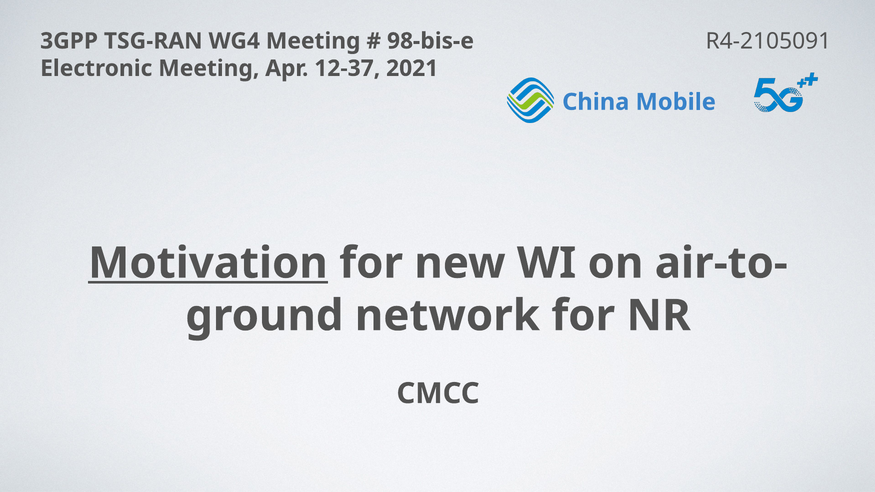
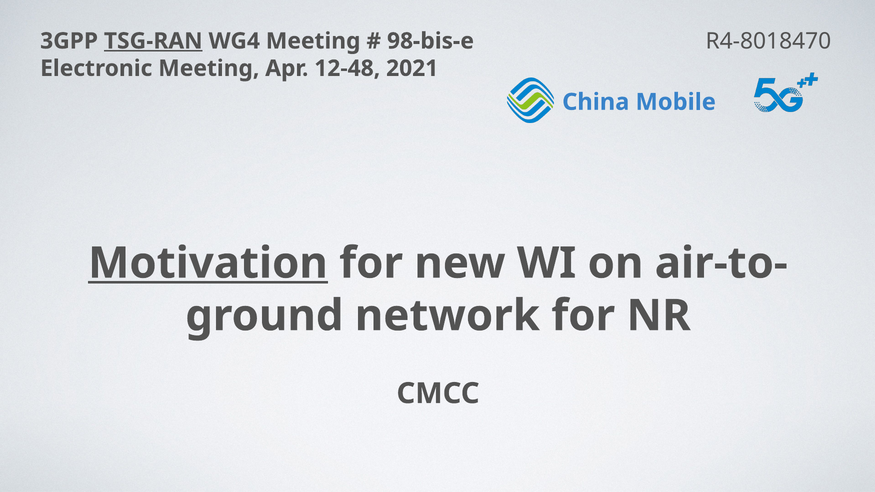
TSG-RAN underline: none -> present
R4-2105091: R4-2105091 -> R4-8018470
12-37: 12-37 -> 12-48
